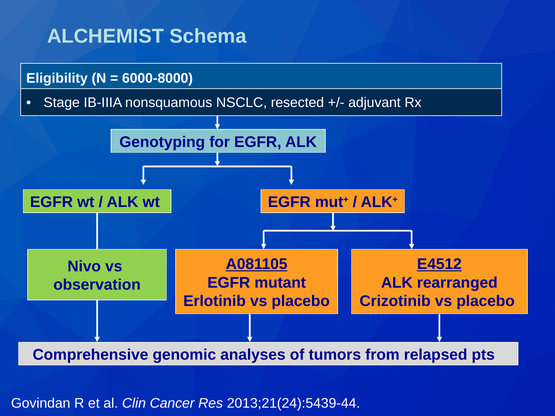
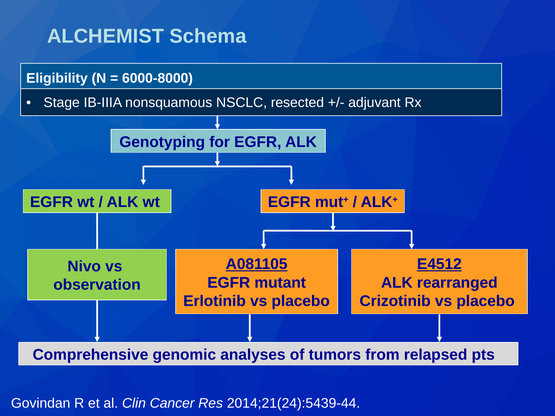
2013;21(24):5439-44: 2013;21(24):5439-44 -> 2014;21(24):5439-44
